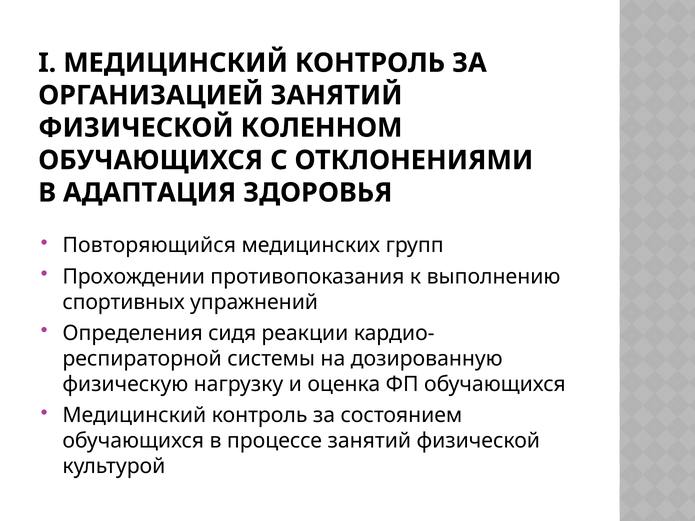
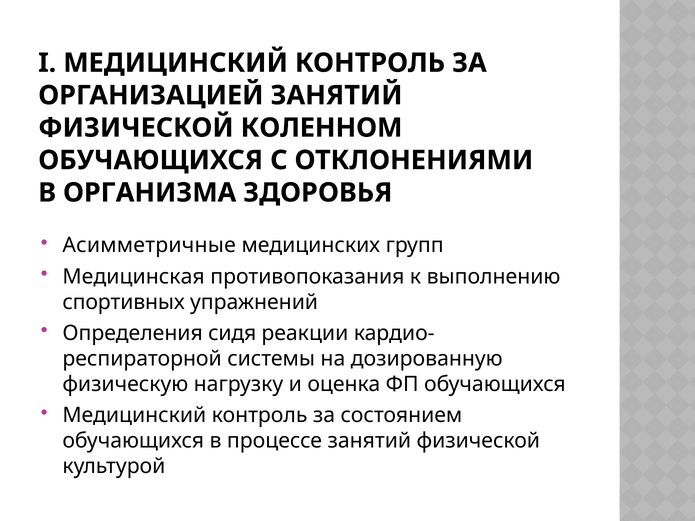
АДАПТАЦИЯ: АДАПТАЦИЯ -> ОРГАНИЗМА
Повторяющийся: Повторяющийся -> Асимметричные
Прохождении: Прохождении -> Медицинская
